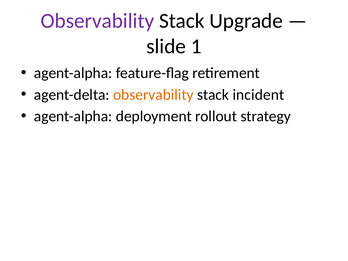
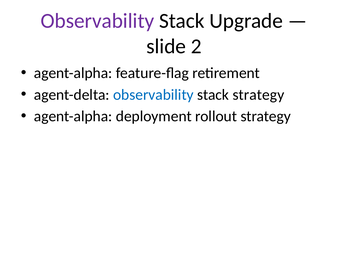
1: 1 -> 2
observability at (153, 95) colour: orange -> blue
stack incident: incident -> strategy
